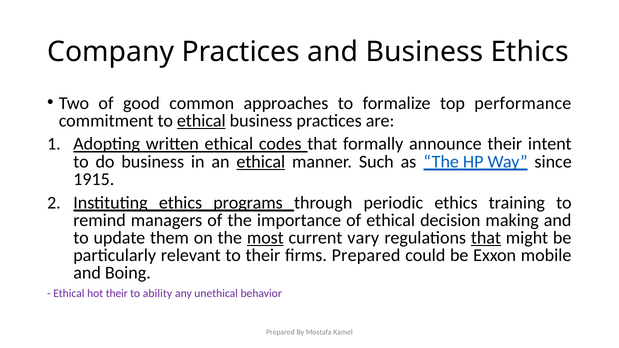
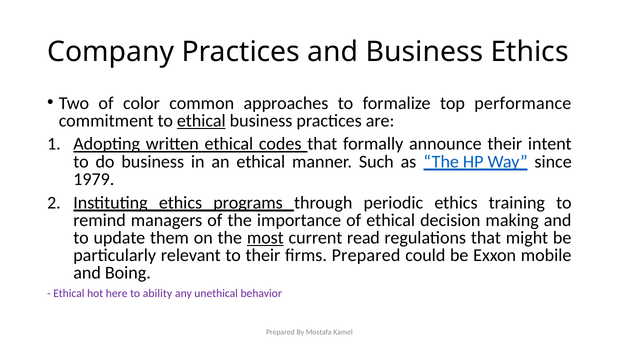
good: good -> color
ethical at (261, 162) underline: present -> none
1915: 1915 -> 1979
vary: vary -> read
that at (486, 238) underline: present -> none
hot their: their -> here
